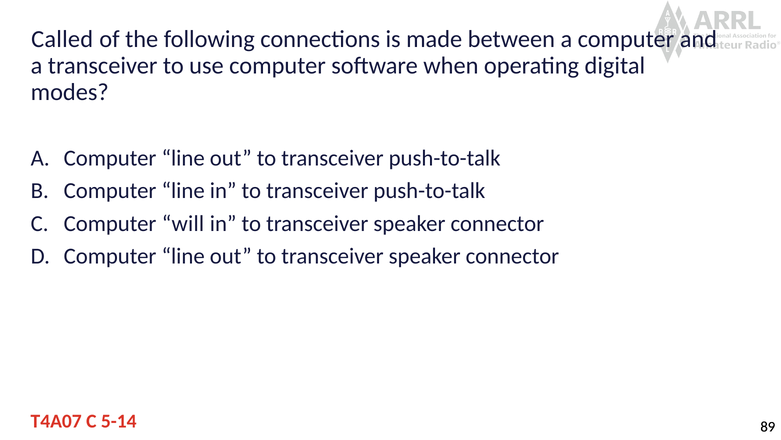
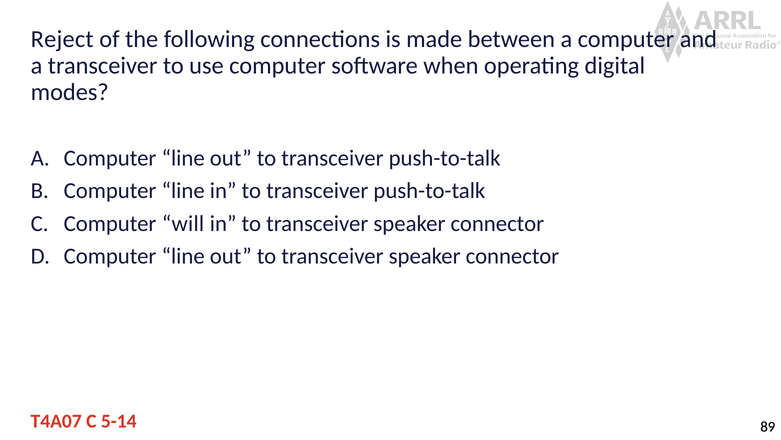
Called: Called -> Reject
